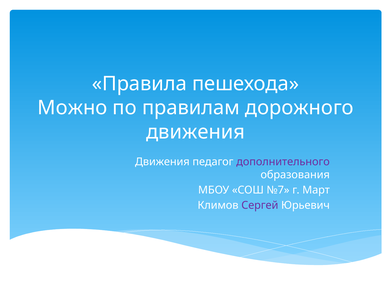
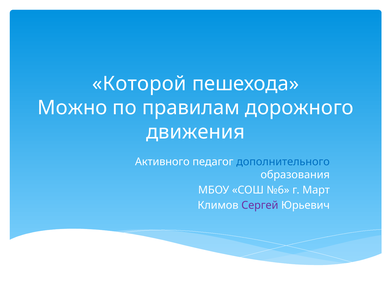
Правилa: Правилa -> Кoторой
Движения: Движения -> Активнoго
дополнительного colour: purple -> blue
№7: №7 -> №6
